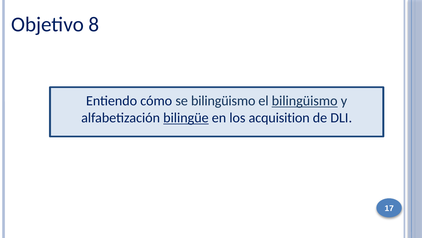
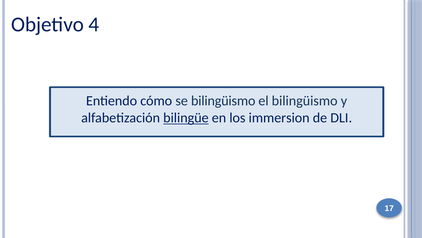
8: 8 -> 4
bilingüismo at (305, 101) underline: present -> none
acquisition: acquisition -> immersion
